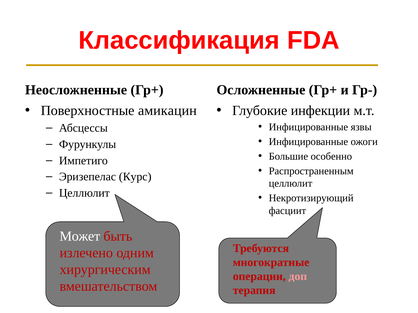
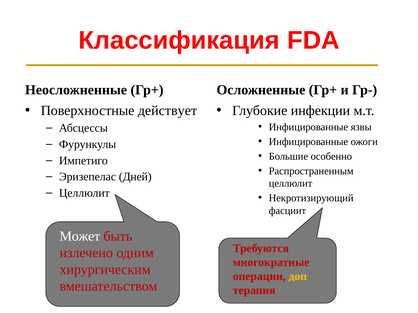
амикацин: амикацин -> действует
Курс: Курс -> Дней
доп colour: pink -> yellow
